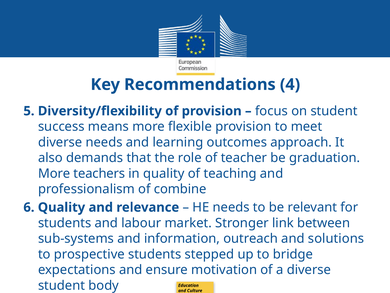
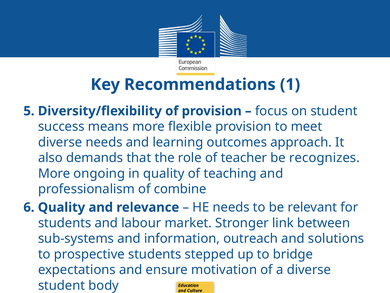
4: 4 -> 1
graduation: graduation -> recognizes
teachers: teachers -> ongoing
